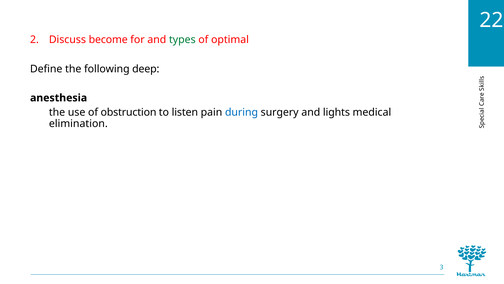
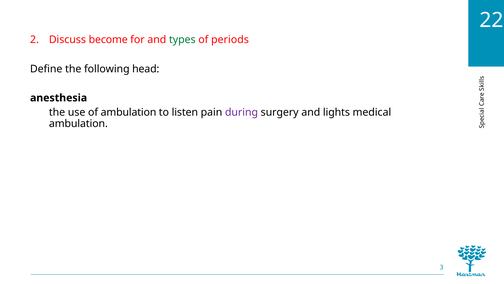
optimal: optimal -> periods
deep: deep -> head
of obstruction: obstruction -> ambulation
during colour: blue -> purple
elimination at (78, 124): elimination -> ambulation
